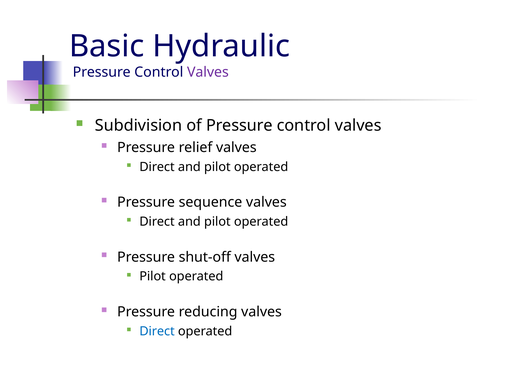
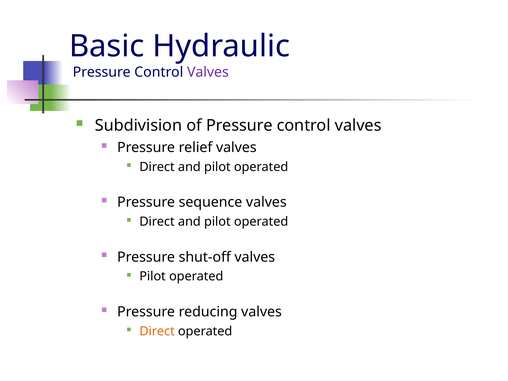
Direct at (157, 331) colour: blue -> orange
